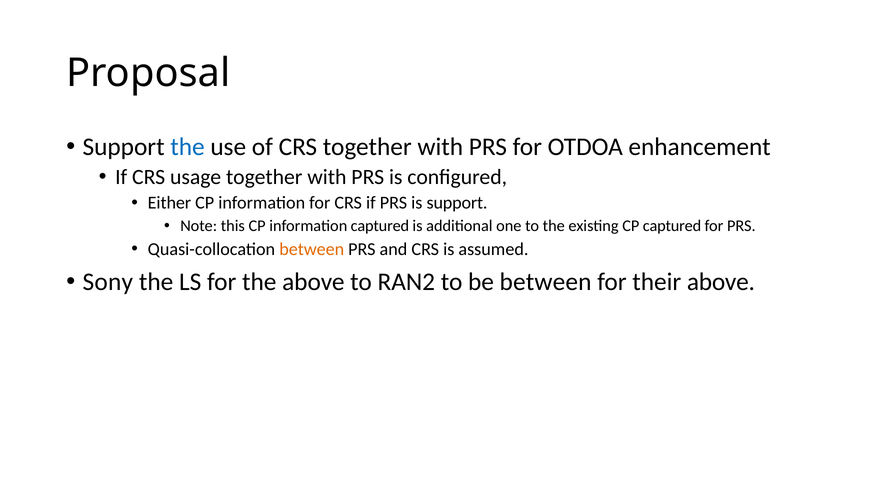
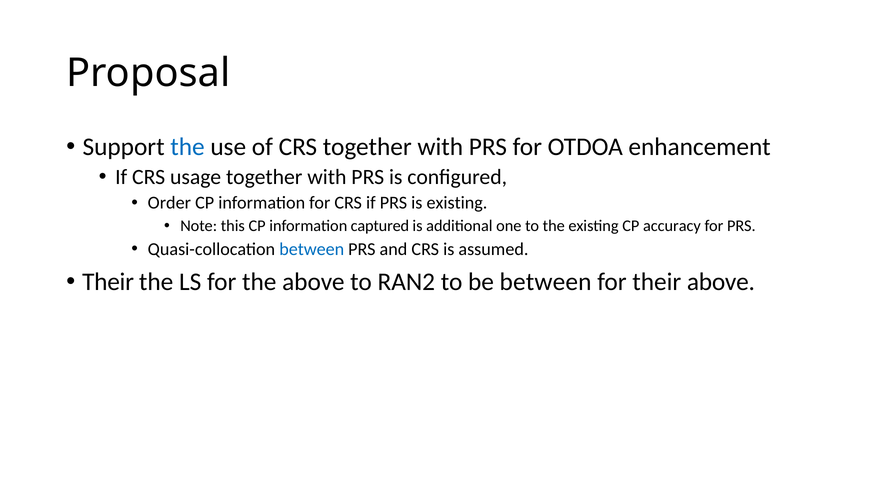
Either: Either -> Order
is support: support -> existing
CP captured: captured -> accuracy
between at (312, 249) colour: orange -> blue
Sony at (108, 282): Sony -> Their
